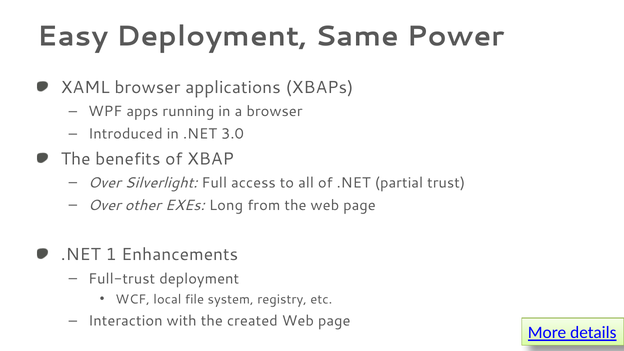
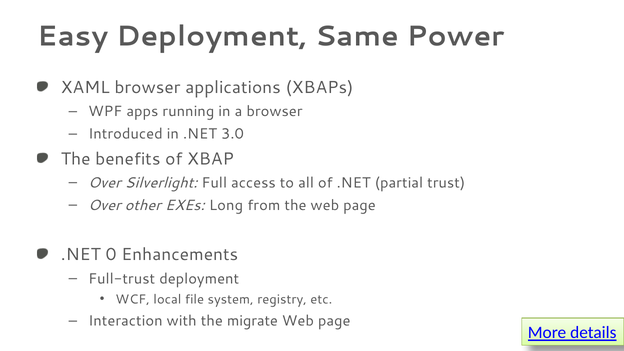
1: 1 -> 0
created: created -> migrate
